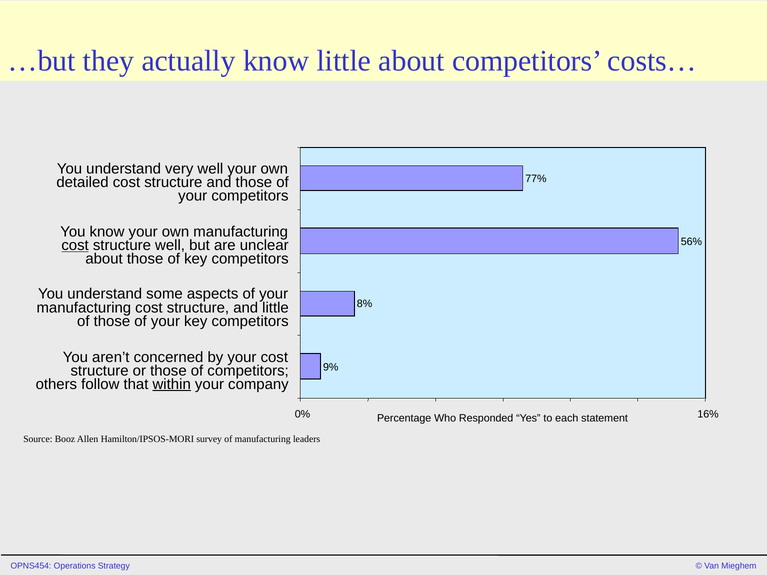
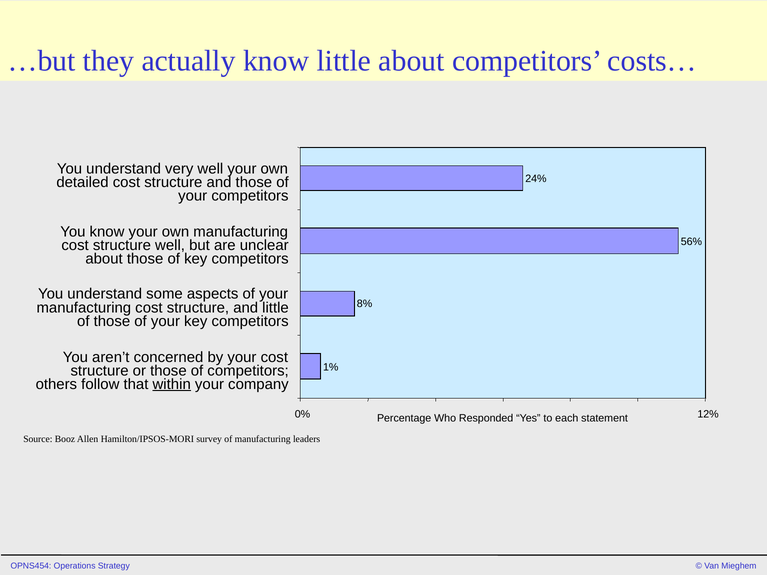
77%: 77% -> 24%
cost at (75, 245) underline: present -> none
9%: 9% -> 1%
16%: 16% -> 12%
